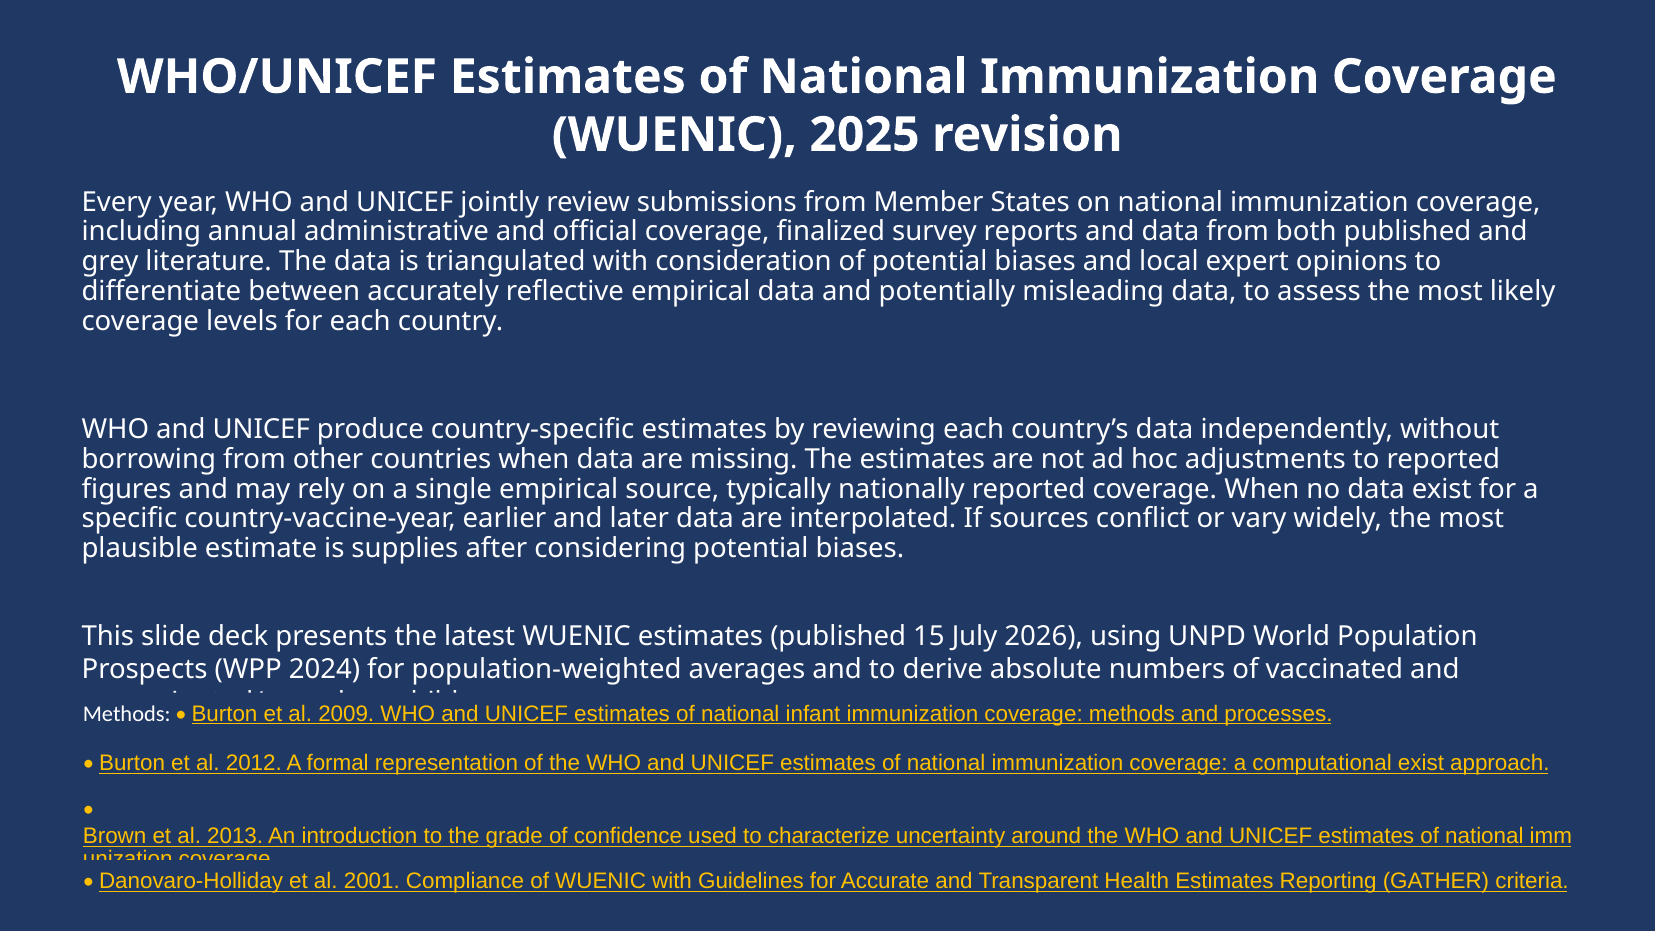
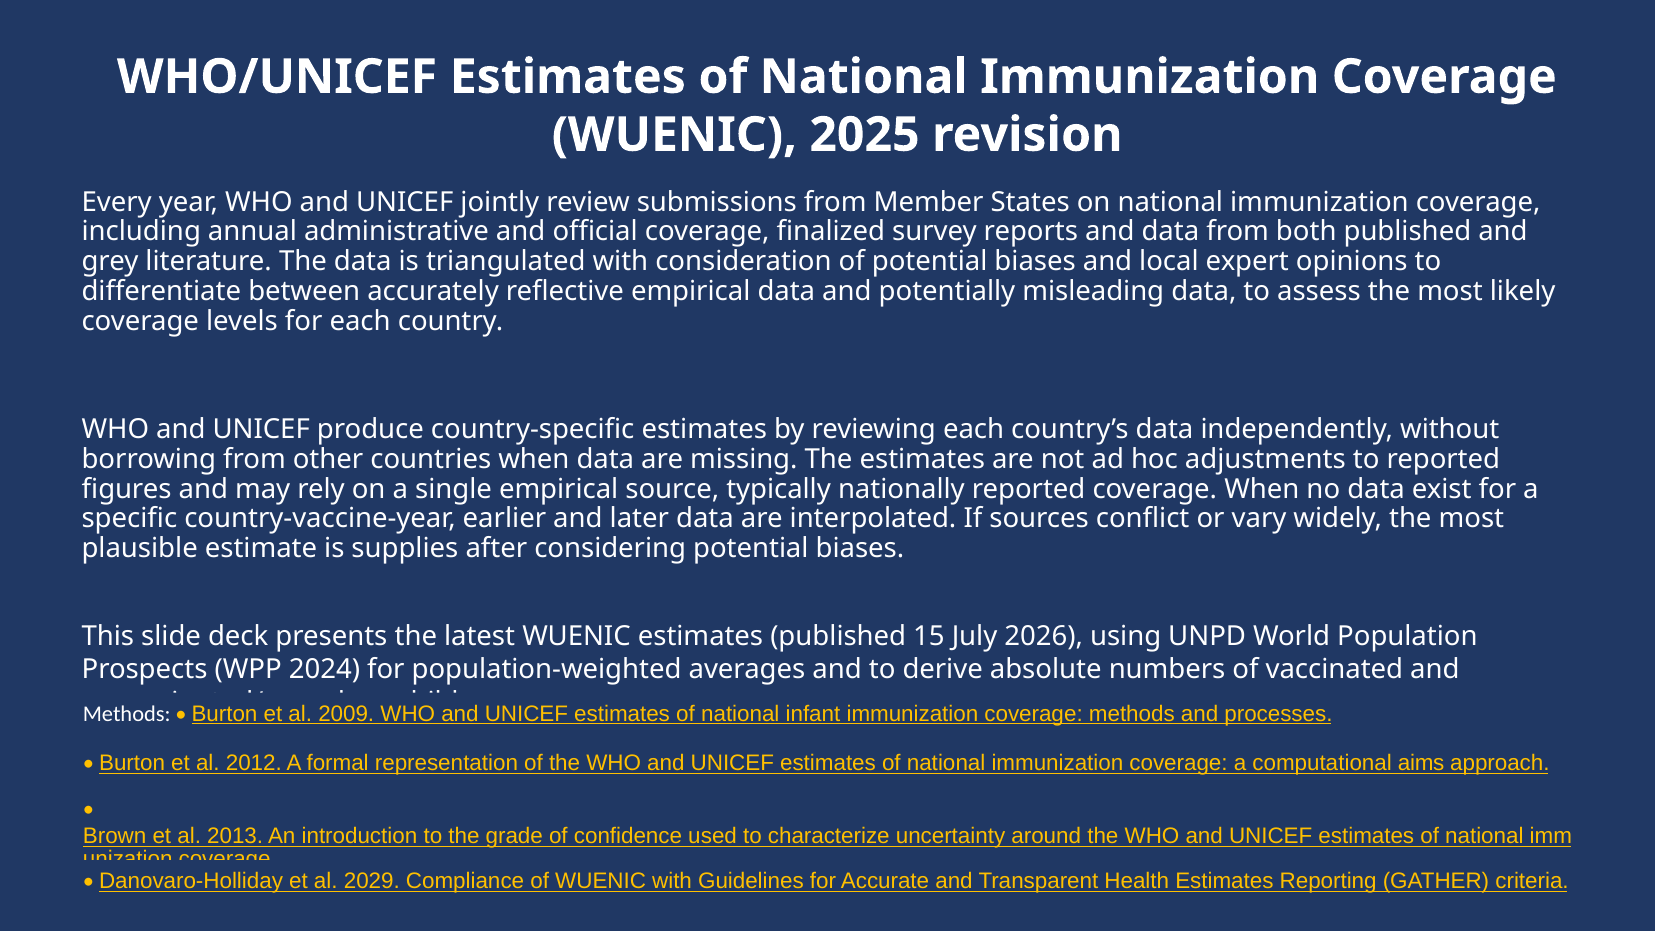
computational exist: exist -> aims
2001: 2001 -> 2029
